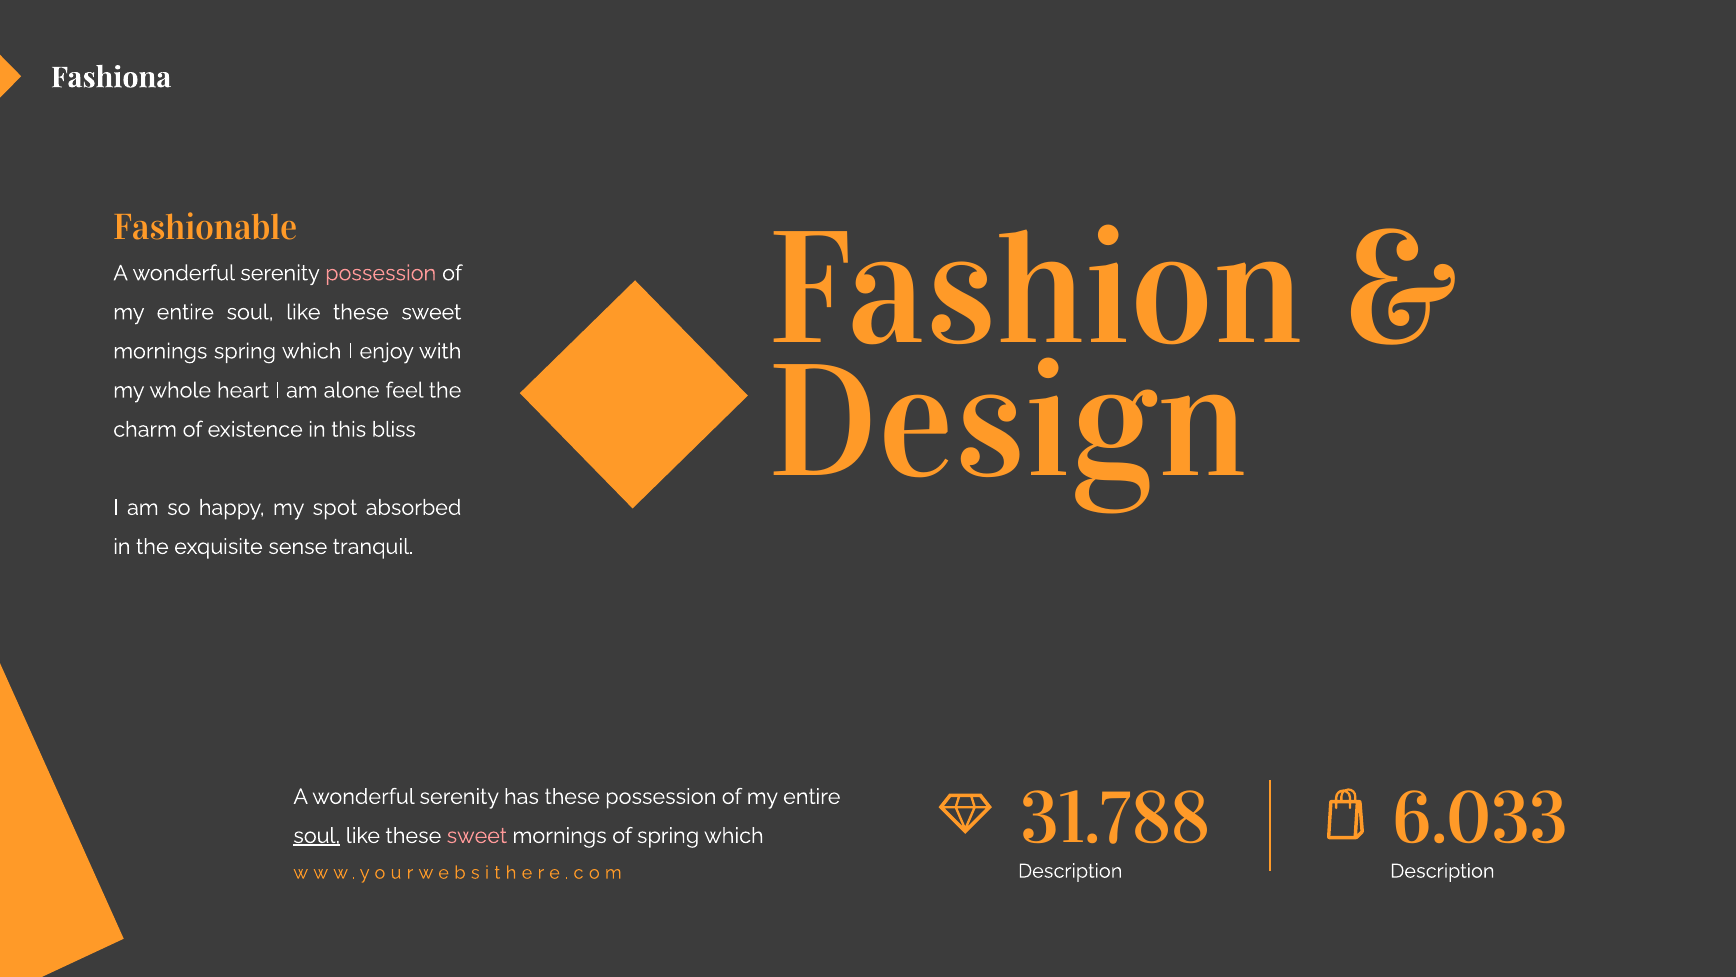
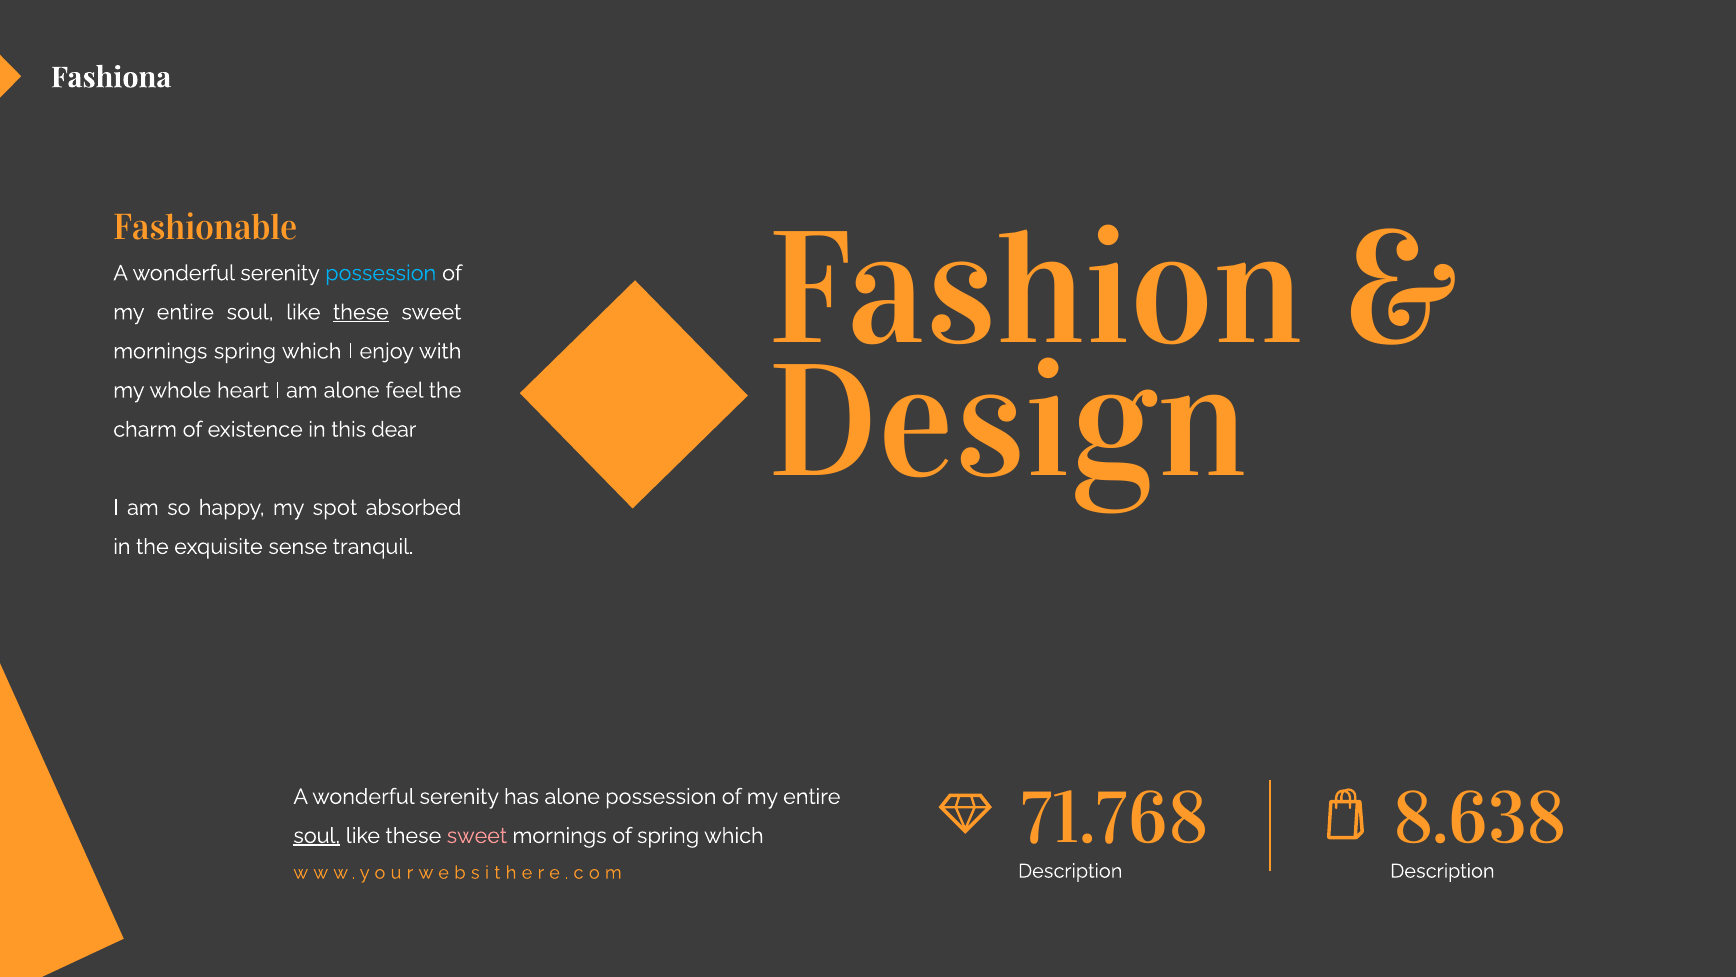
possession at (381, 273) colour: pink -> light blue
these at (361, 312) underline: none -> present
bliss: bliss -> dear
has these: these -> alone
31.788: 31.788 -> 71.768
6.033: 6.033 -> 8.638
